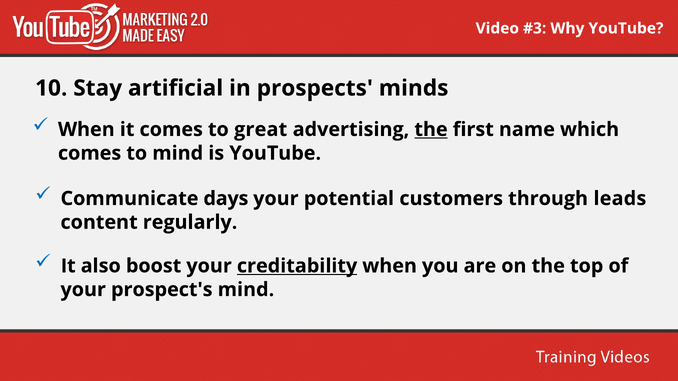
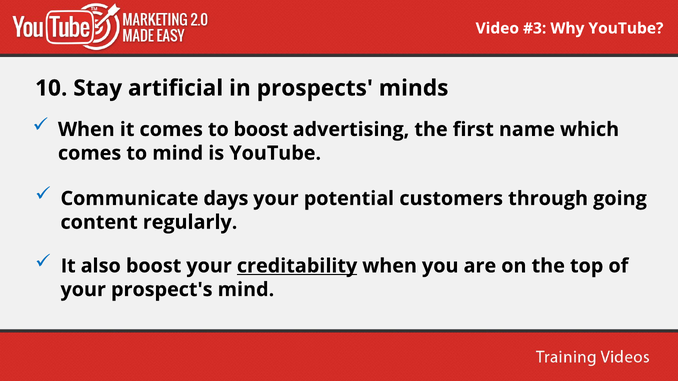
to great: great -> boost
the at (431, 130) underline: present -> none
leads: leads -> going
